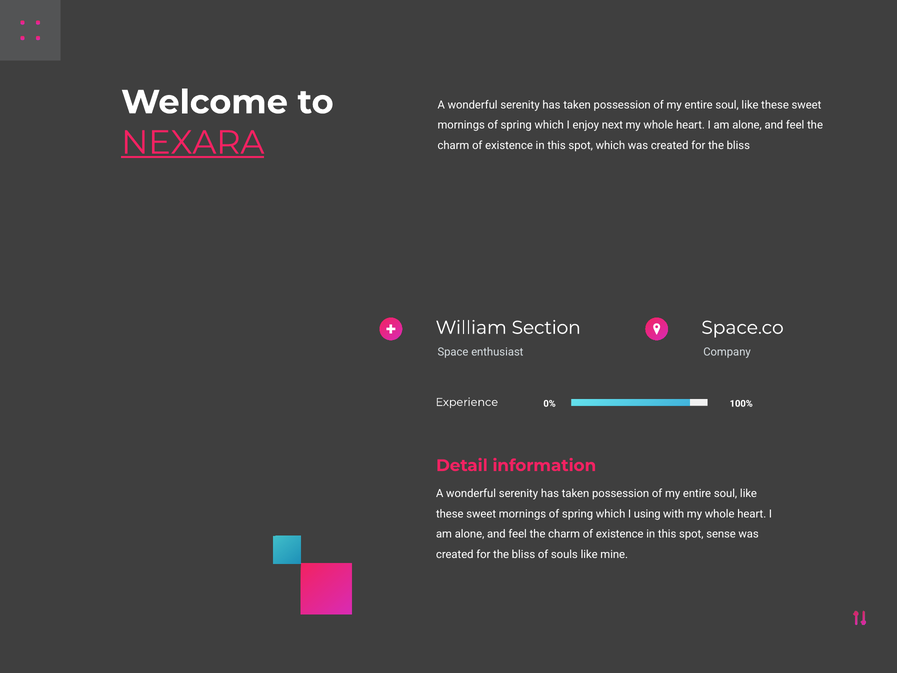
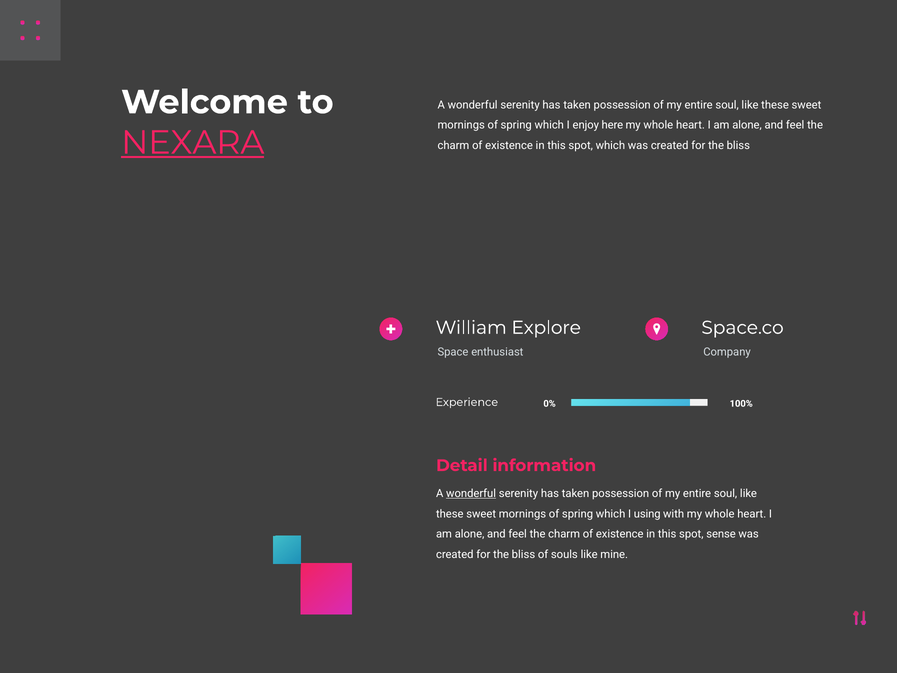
next: next -> here
Section: Section -> Explore
wonderful at (471, 493) underline: none -> present
